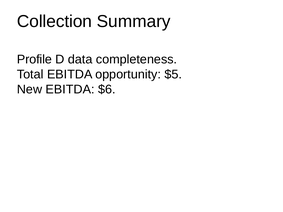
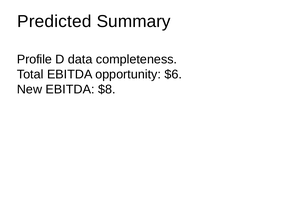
Collection: Collection -> Predicted
$5: $5 -> $6
$6: $6 -> $8
